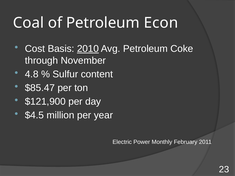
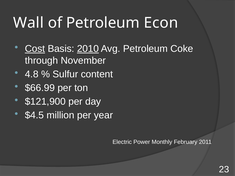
Coal: Coal -> Wall
Cost underline: none -> present
$85.47: $85.47 -> $66.99
